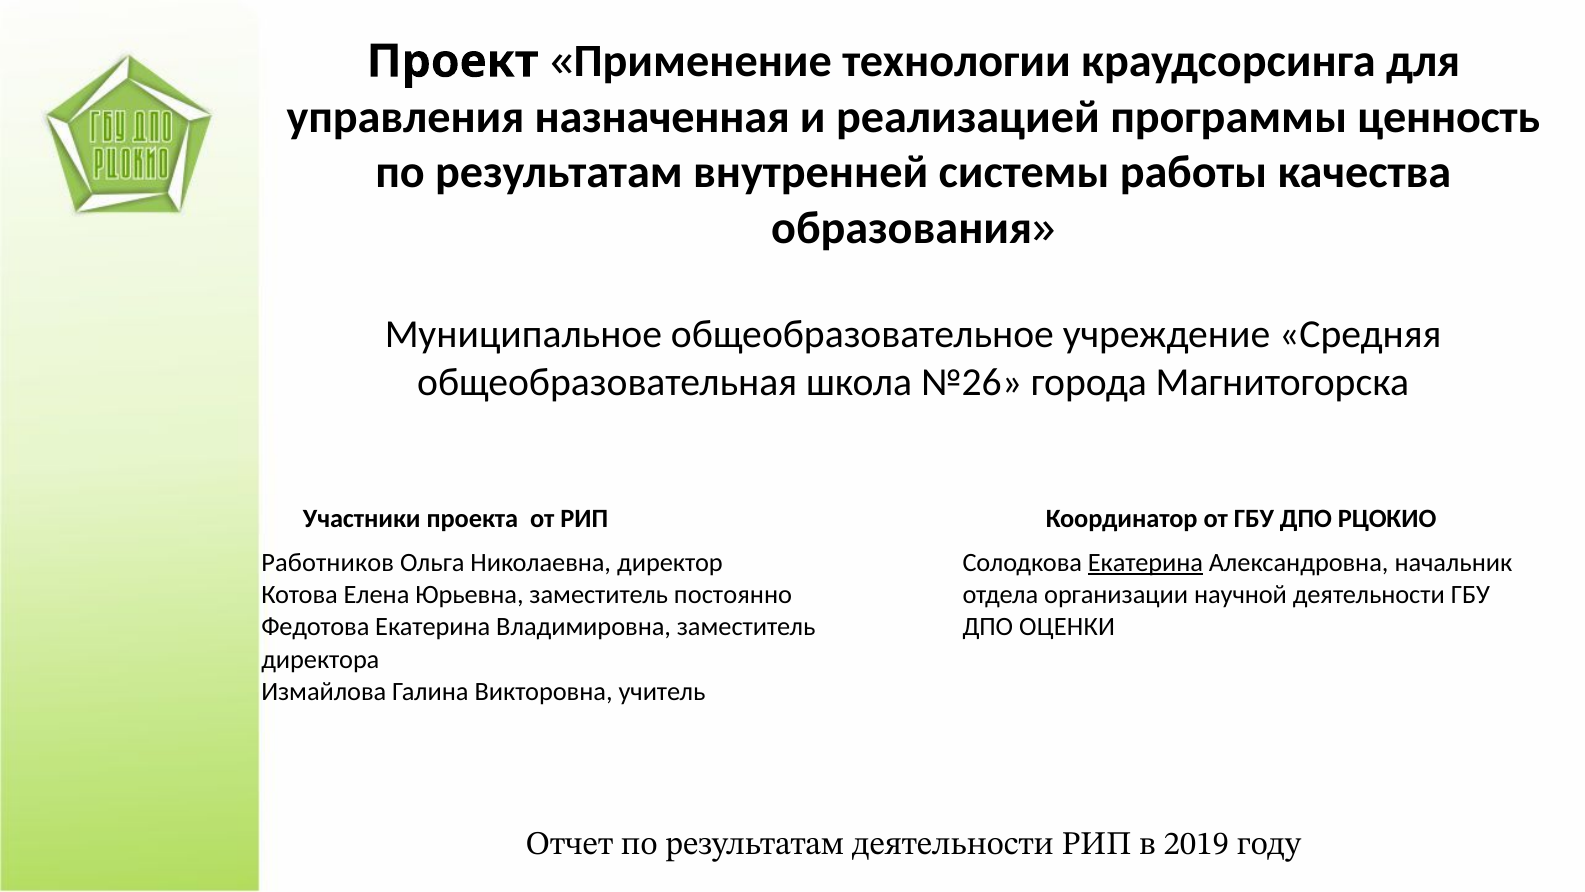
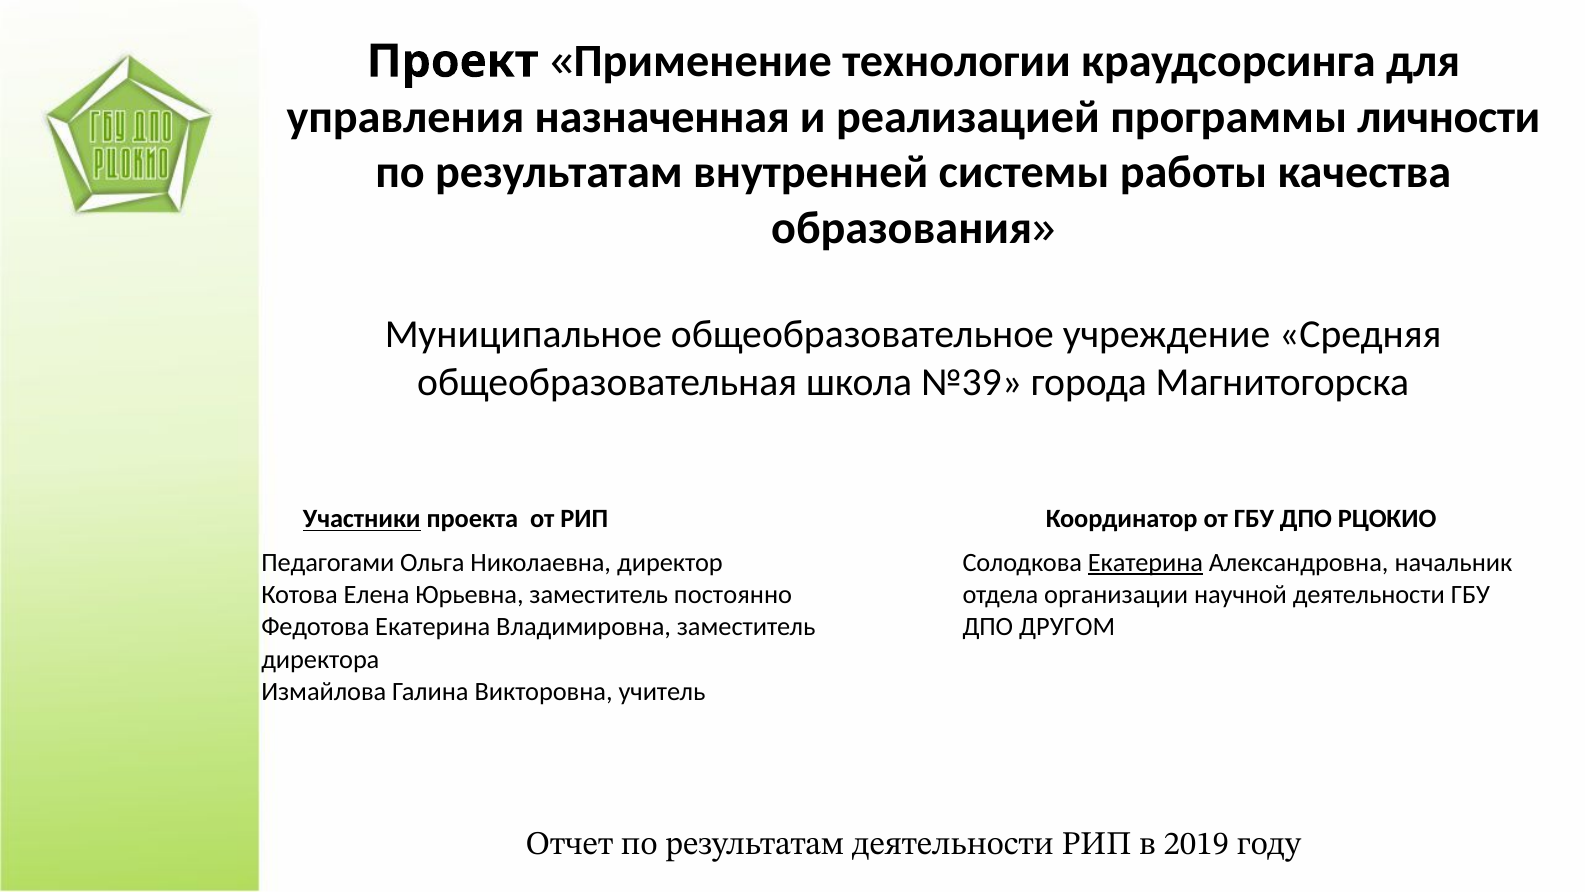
ценность: ценность -> личности
№26: №26 -> №39
Участники underline: none -> present
Работников: Работников -> Педагогами
ОЦЕНКИ: ОЦЕНКИ -> ДРУГОМ
